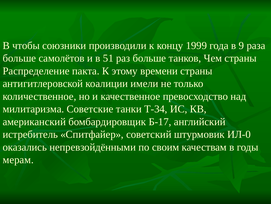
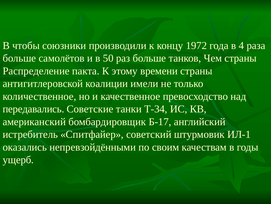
1999: 1999 -> 1972
9: 9 -> 4
51: 51 -> 50
милитаризма: милитаризма -> передавались
ИЛ-0: ИЛ-0 -> ИЛ-1
мерам: мерам -> ущерб
